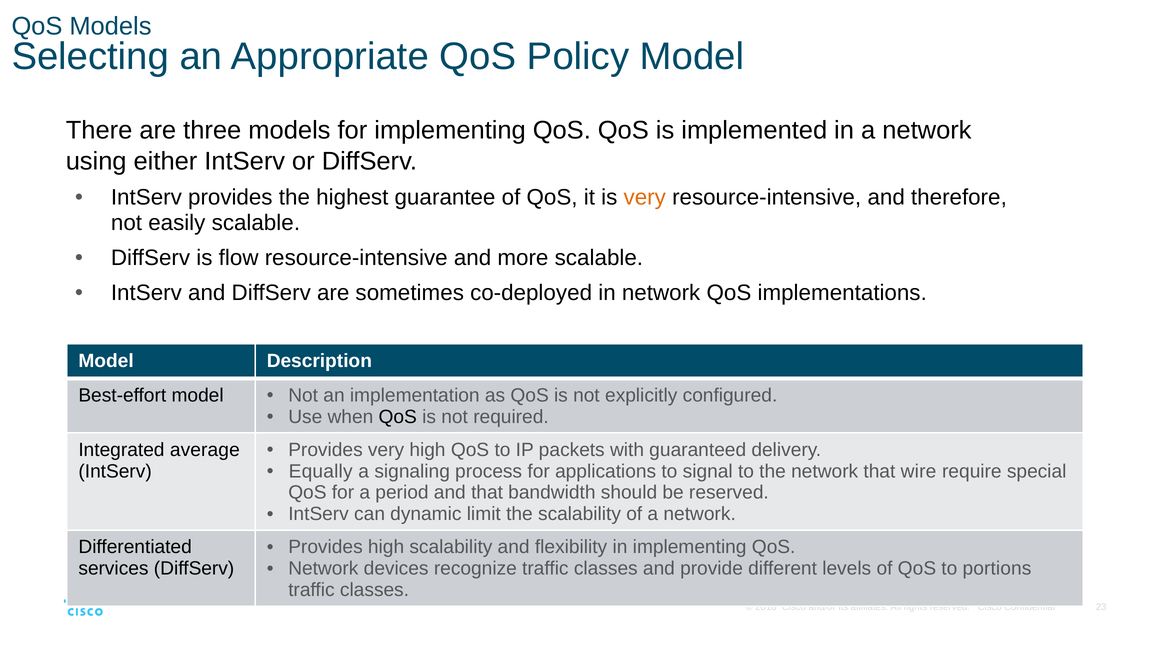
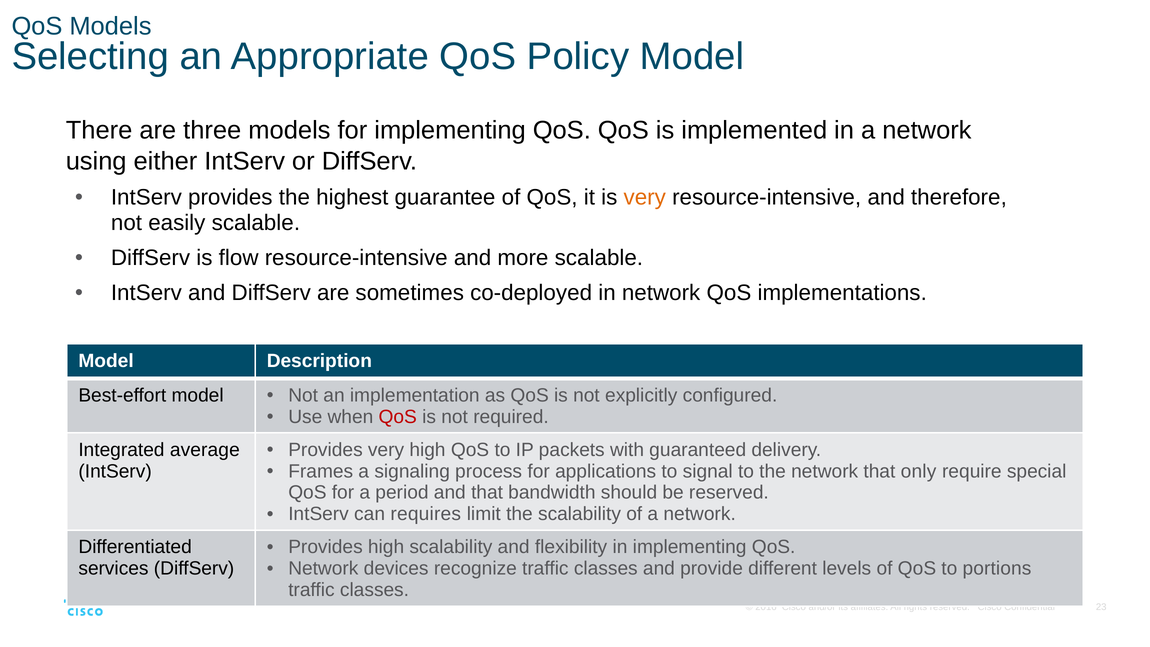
QoS at (398, 417) colour: black -> red
Equally: Equally -> Frames
wire: wire -> only
dynamic: dynamic -> requires
